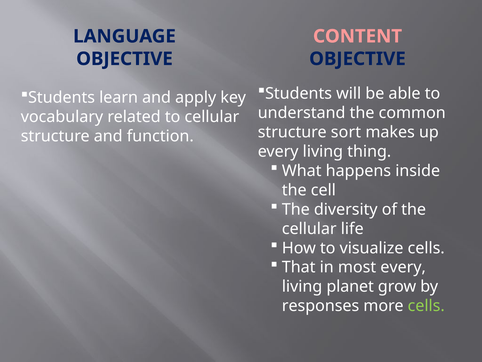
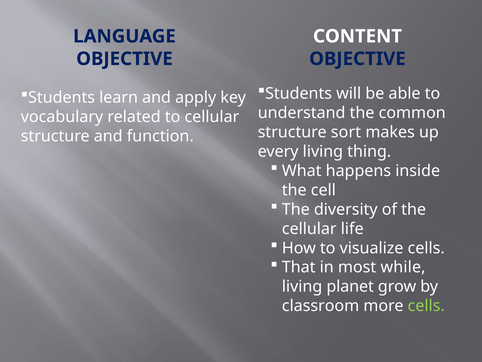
CONTENT colour: pink -> white
most every: every -> while
responses: responses -> classroom
